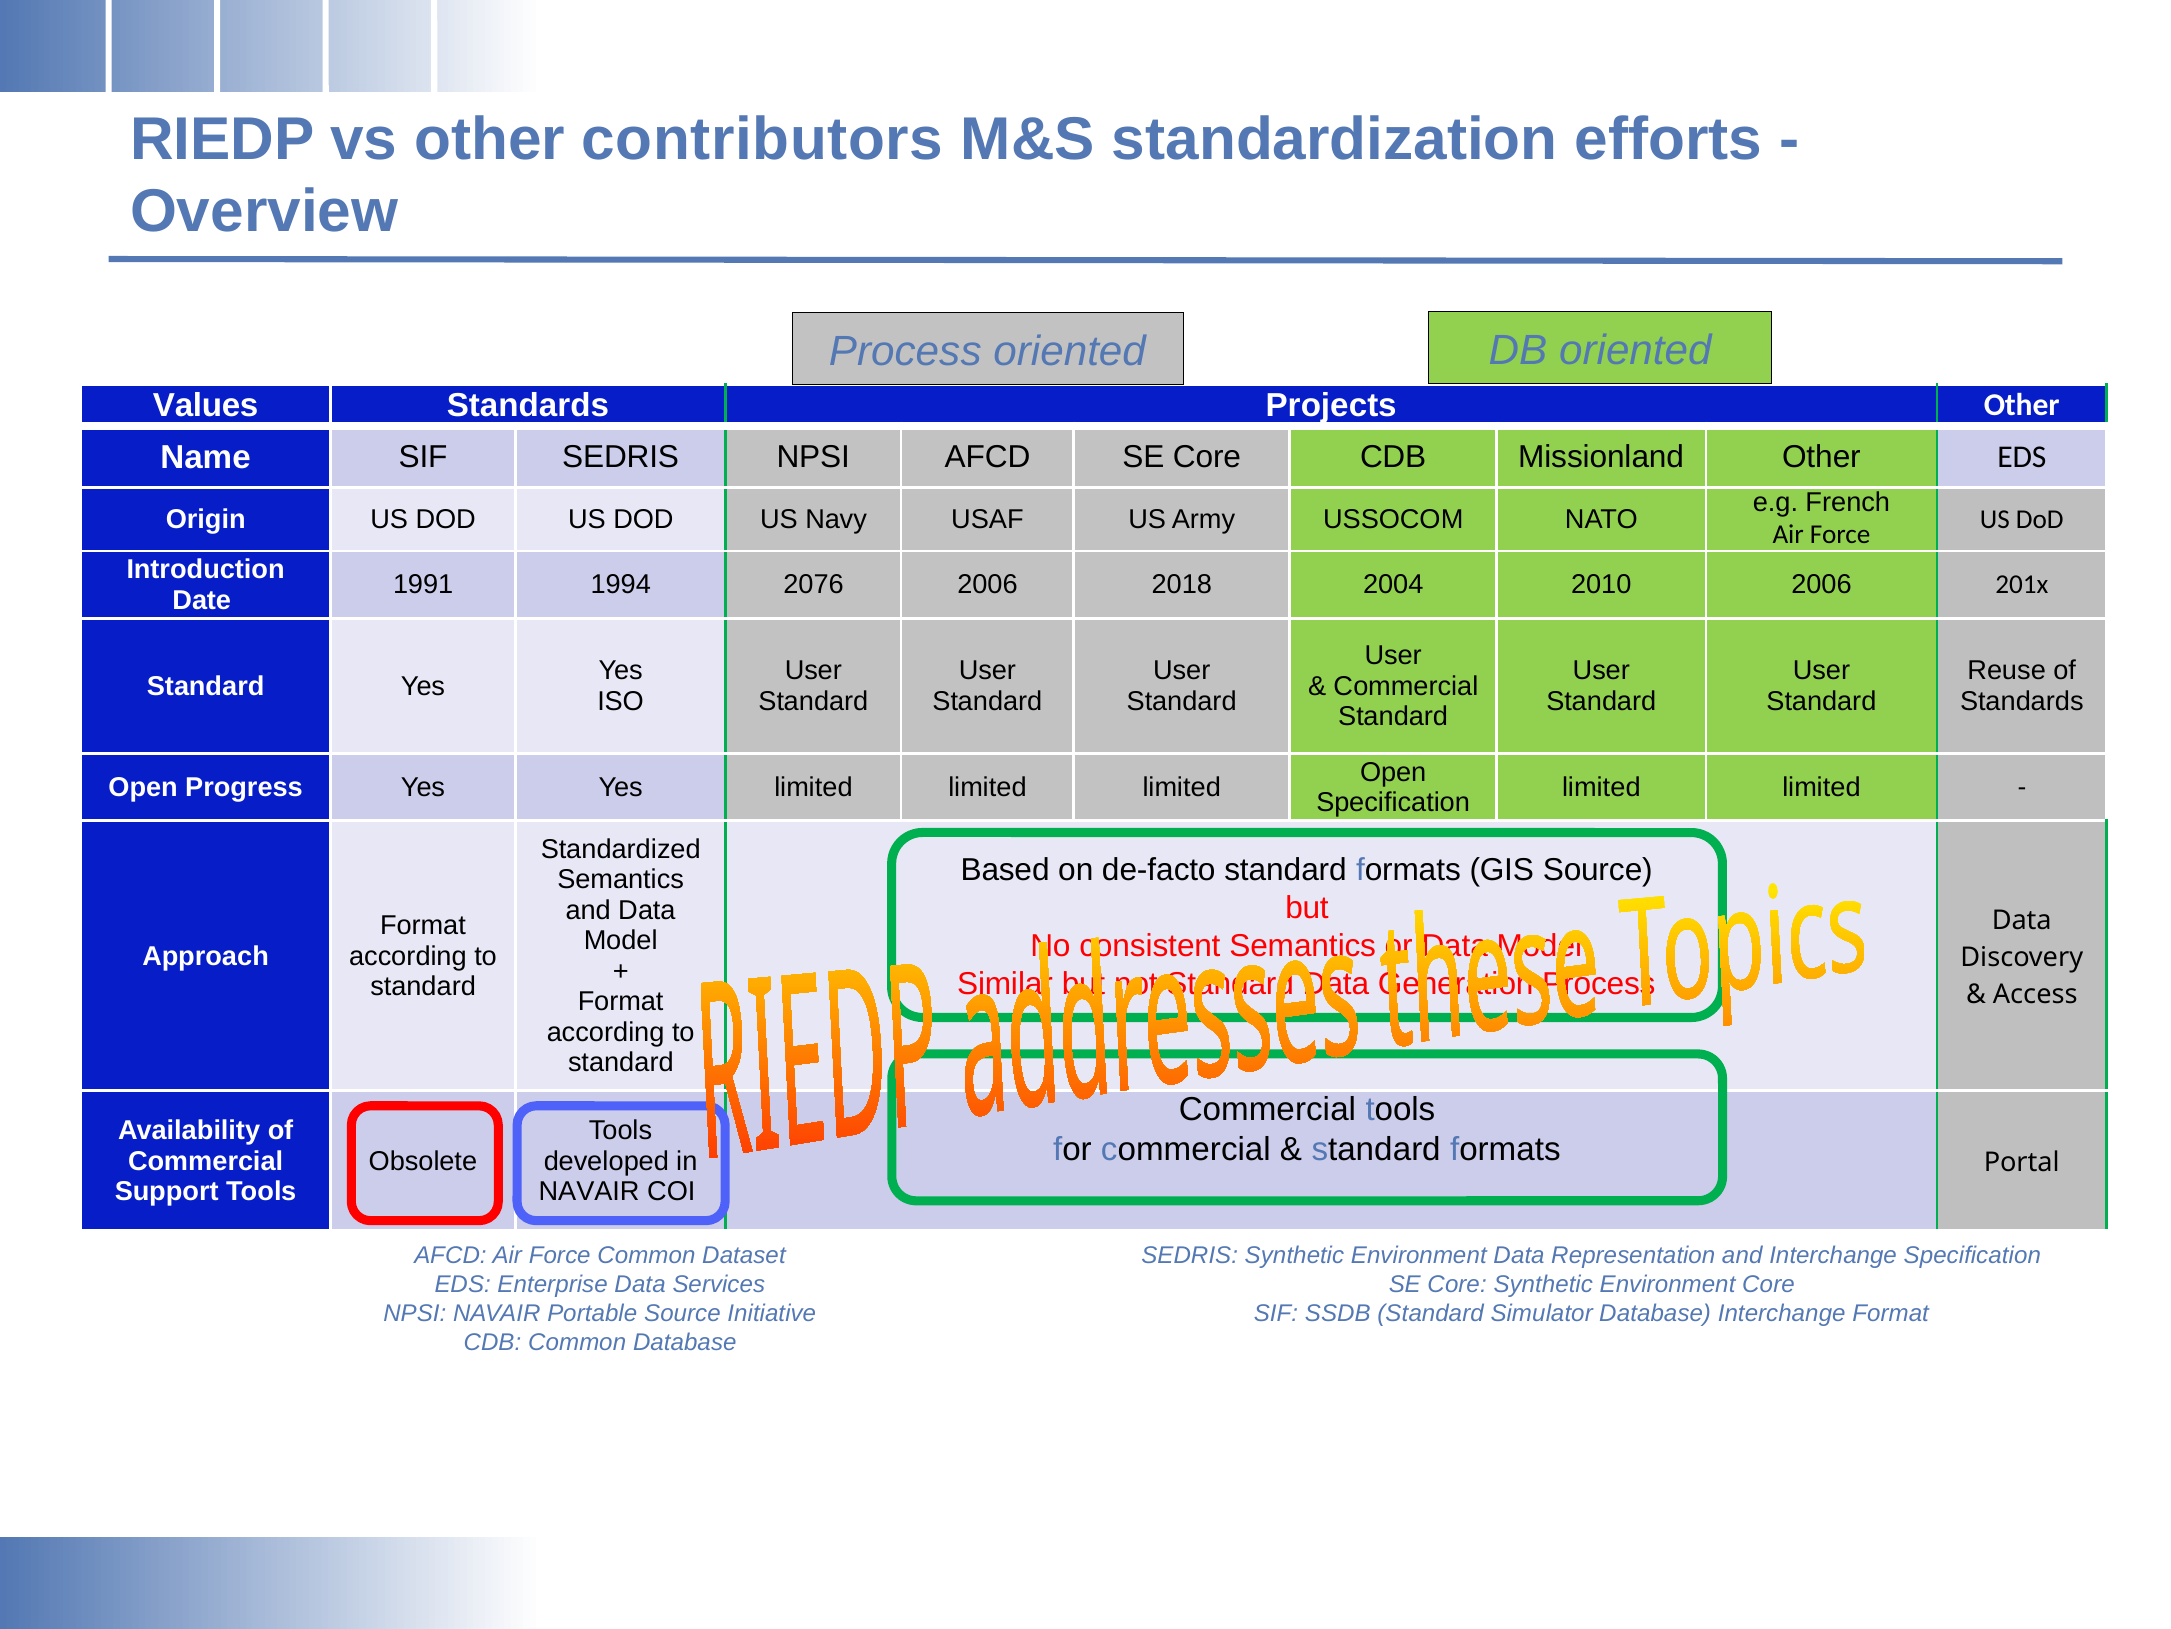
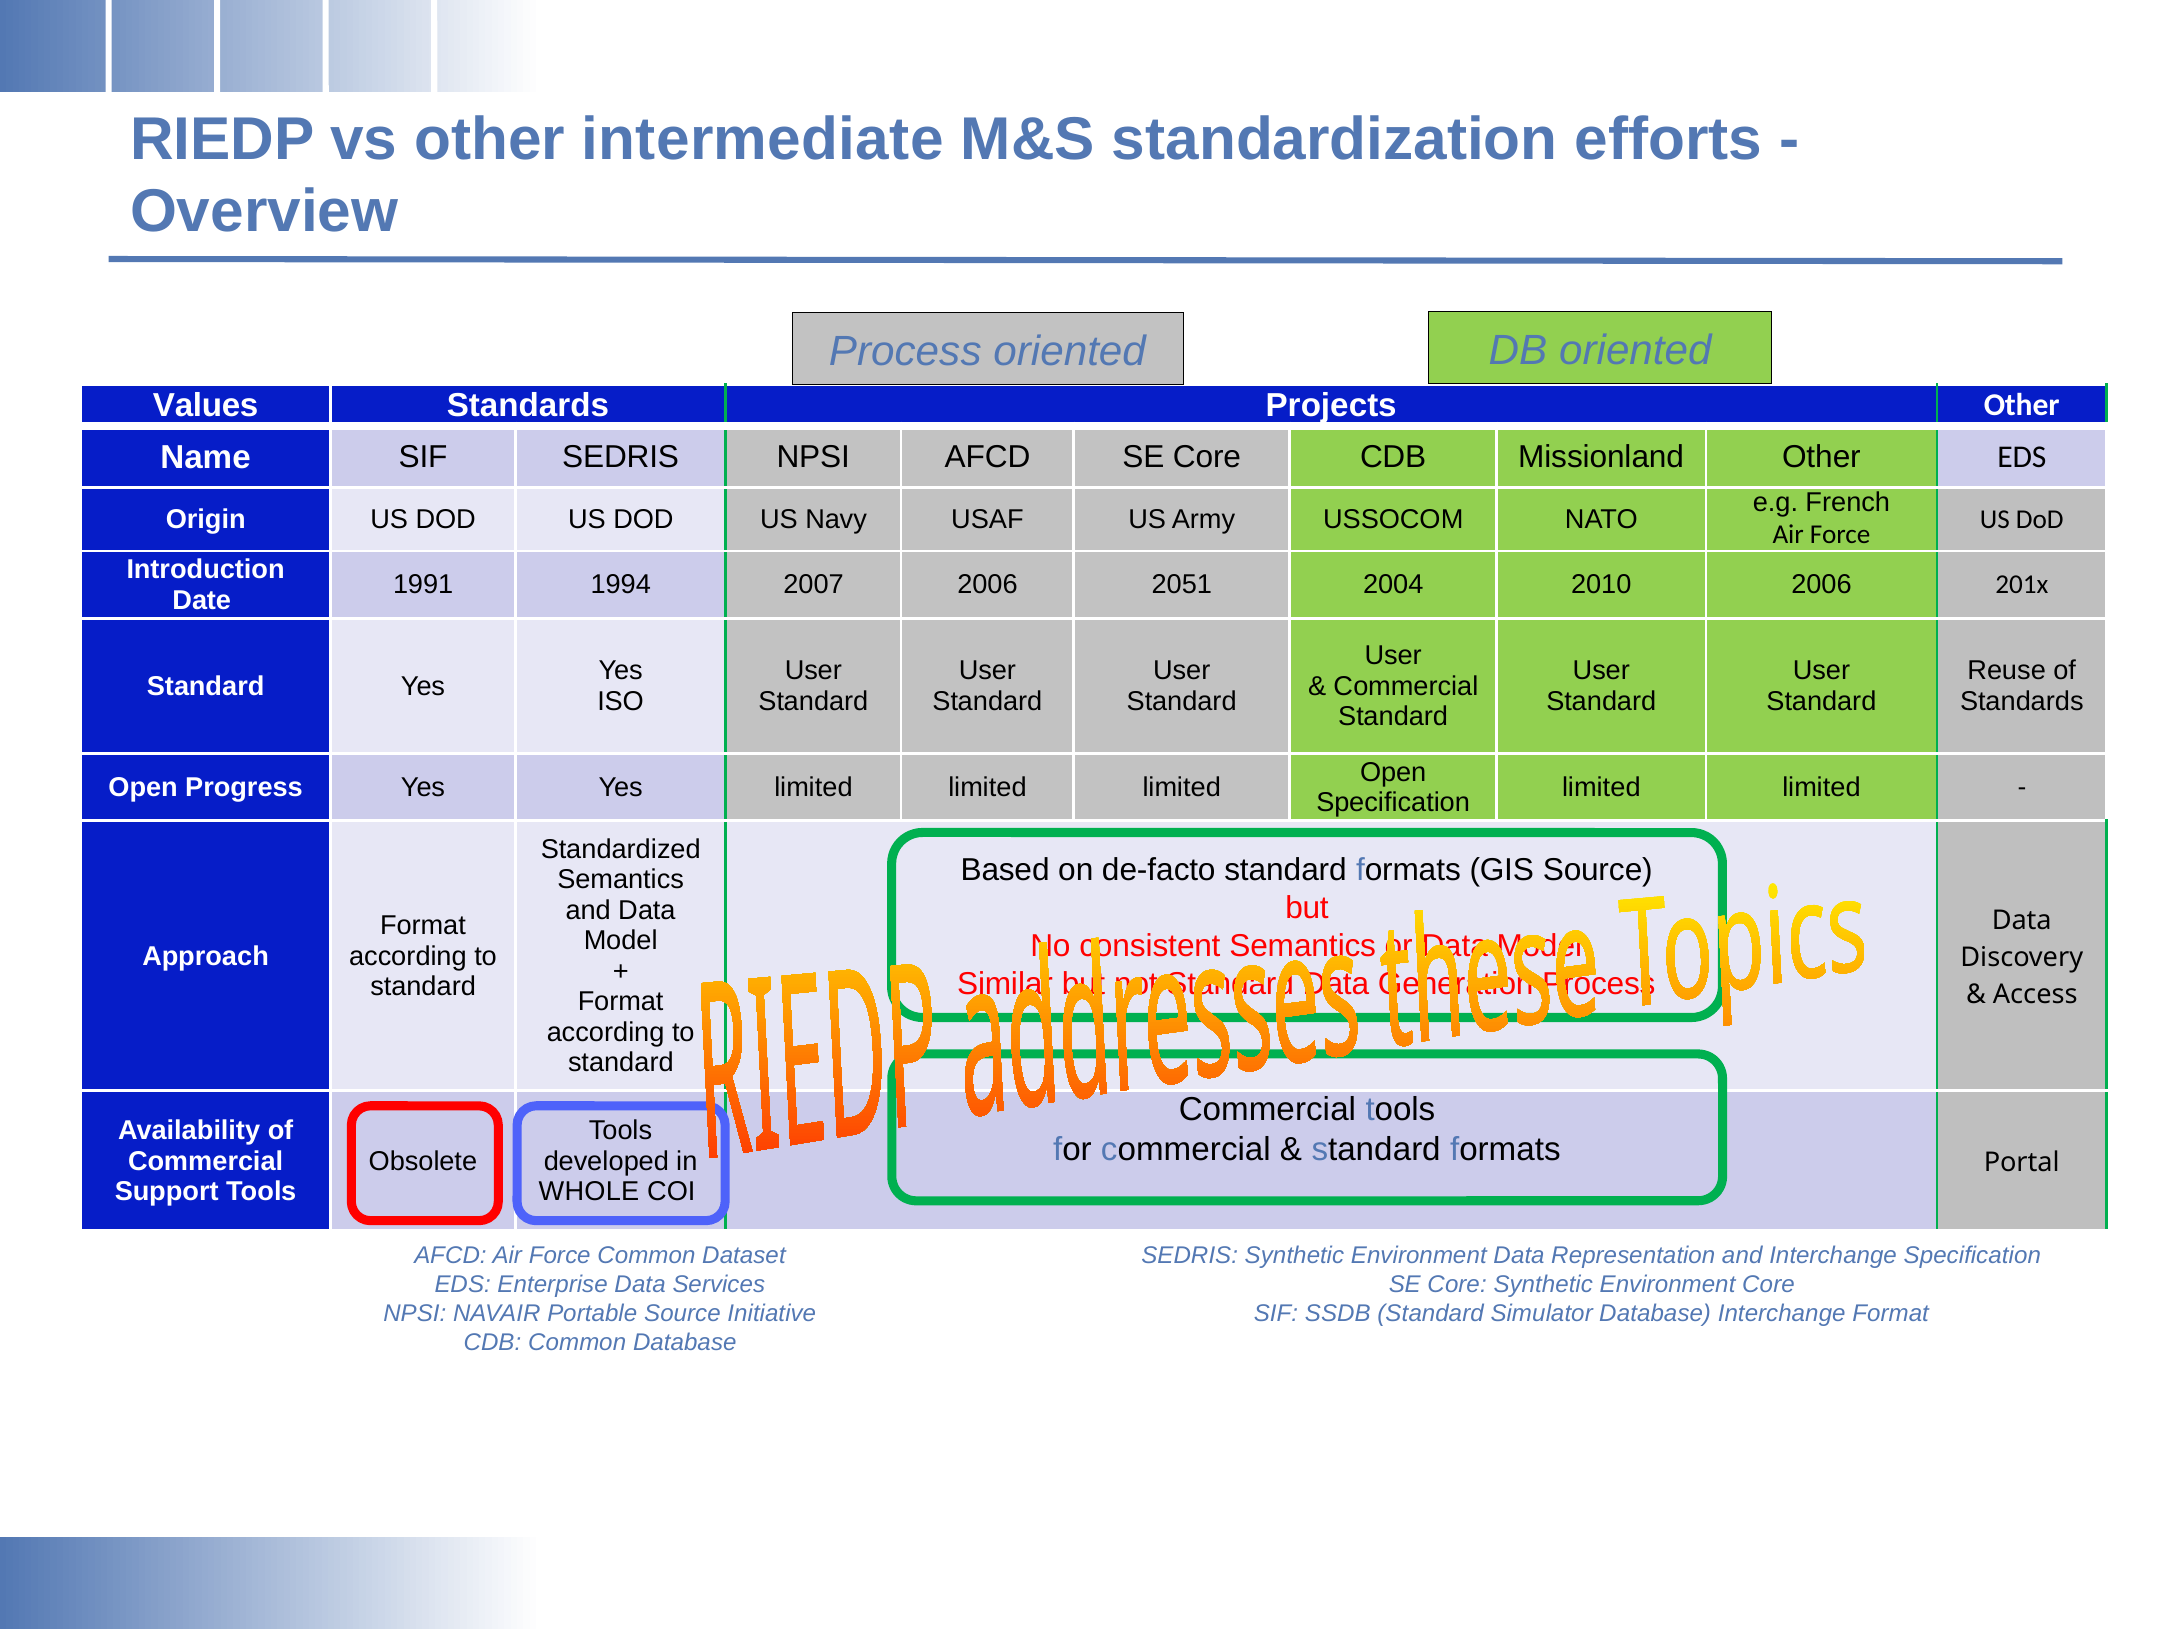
contributors: contributors -> intermediate
2076: 2076 -> 2007
2018: 2018 -> 2051
NAVAIR at (589, 1191): NAVAIR -> WHOLE
